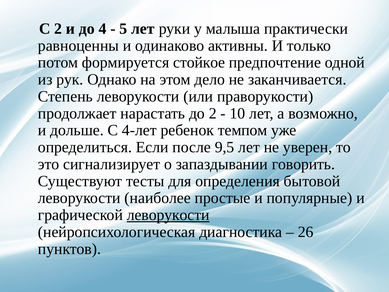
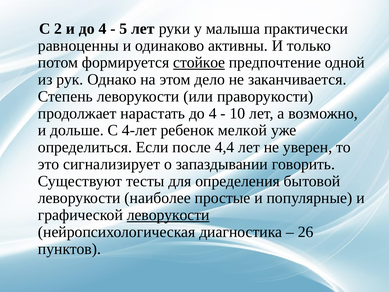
стойкое underline: none -> present
нарастать до 2: 2 -> 4
темпом: темпом -> мелкой
9,5: 9,5 -> 4,4
